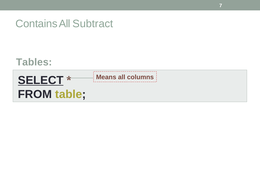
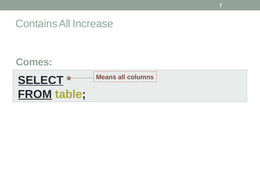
Subtract: Subtract -> Increase
Tables: Tables -> Comes
FROM underline: none -> present
